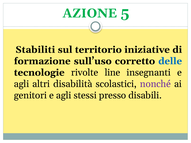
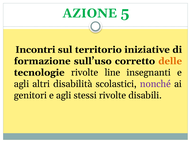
Stabiliti: Stabiliti -> Incontri
delle colour: blue -> orange
stessi presso: presso -> rivolte
